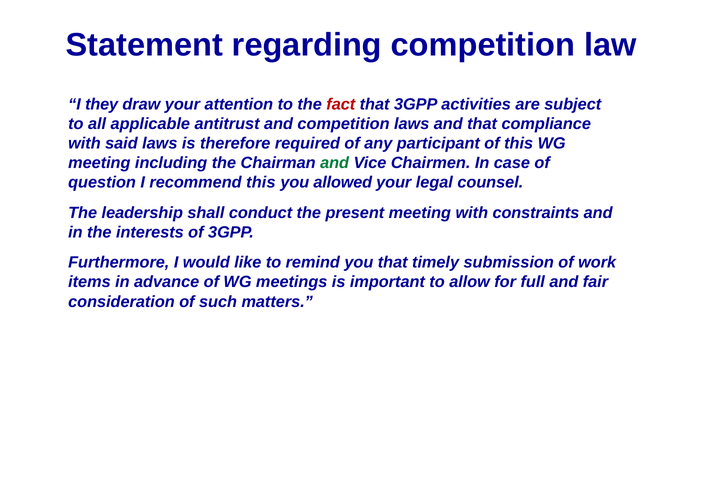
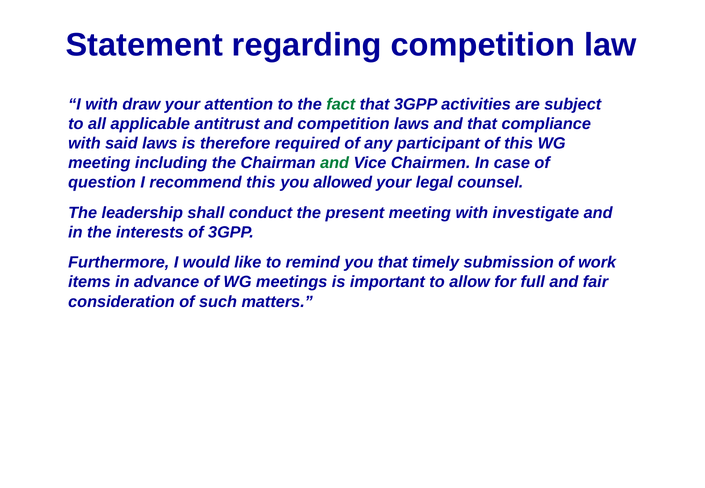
I they: they -> with
fact colour: red -> green
constraints: constraints -> investigate
